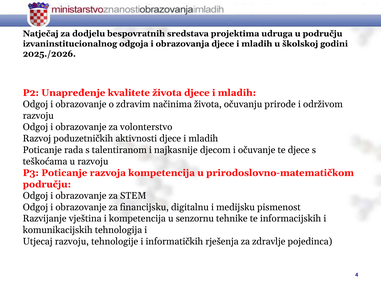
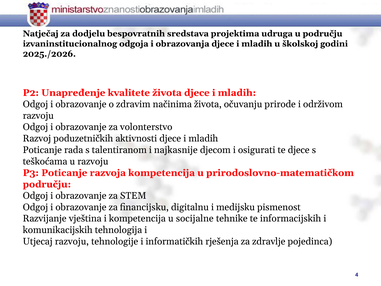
očuvanje: očuvanje -> osigurati
senzornu: senzornu -> socijalne
